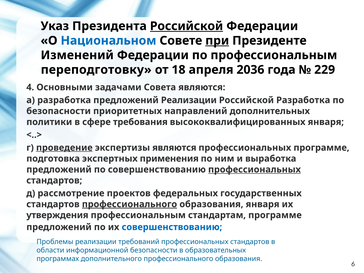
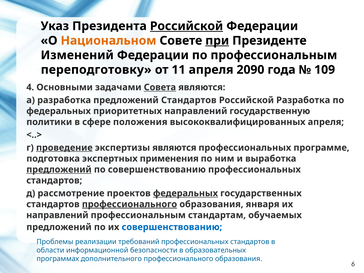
Национальном colour: blue -> orange
18: 18 -> 11
2036: 2036 -> 2090
229: 229 -> 109
Совета underline: none -> present
предложений Реализации: Реализации -> Стандартов
безопасности at (59, 111): безопасности -> федеральных
дополнительных: дополнительных -> государственную
требования: требования -> положения
высококвалифицированных января: января -> апреля
предложений at (59, 170) underline: none -> present
профессиональных at (254, 170) underline: present -> none
федеральных at (185, 193) underline: none -> present
утверждения at (57, 215): утверждения -> направлений
стандартам программе: программе -> обучаемых
